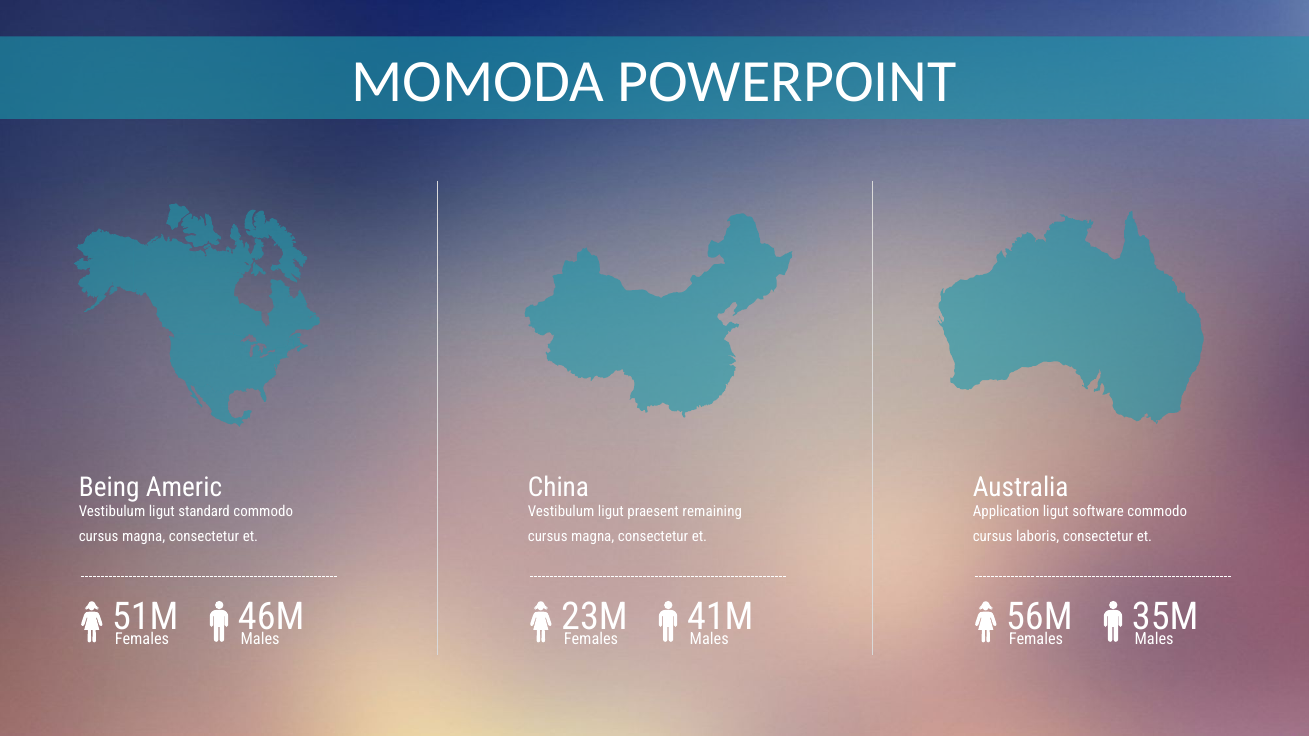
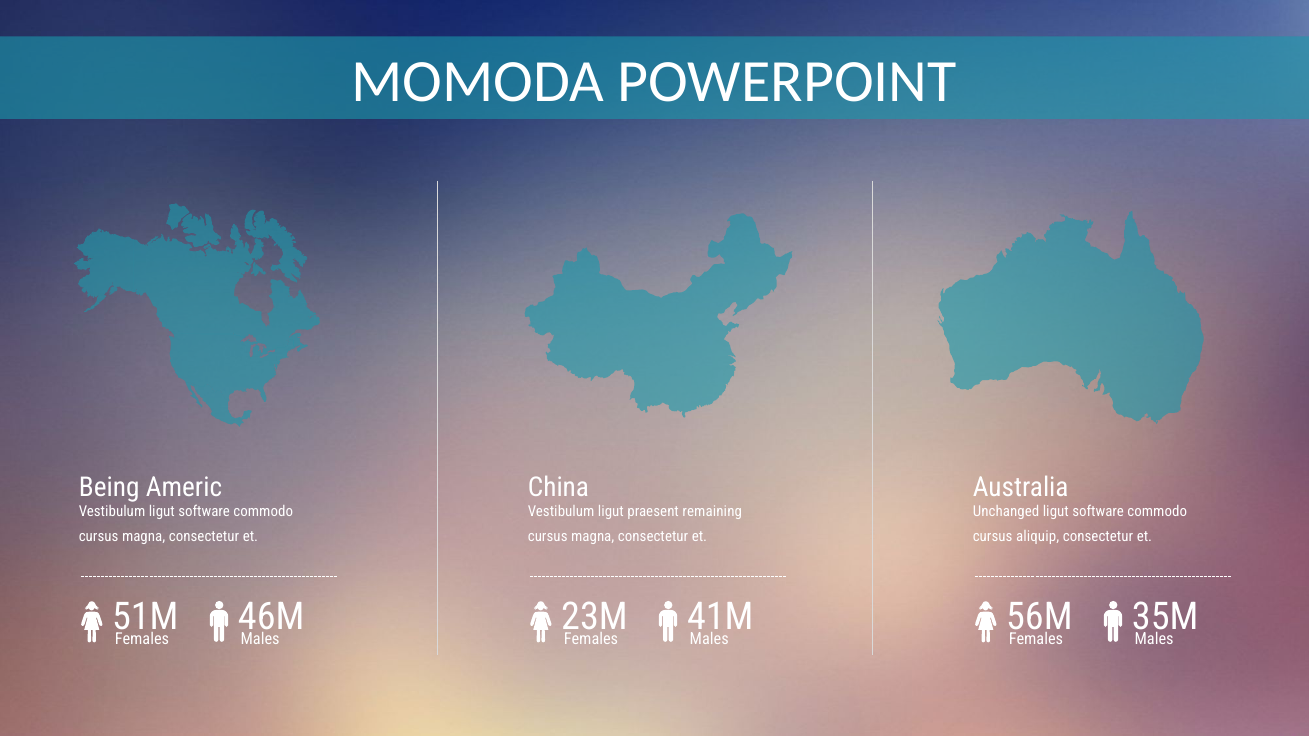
Vestibulum ligut standard: standard -> software
Application: Application -> Unchanged
laboris: laboris -> aliquip
